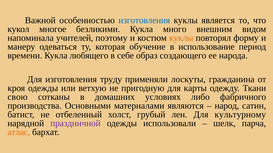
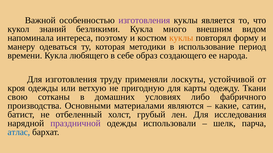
изготовления at (144, 20) colour: blue -> purple
многое: многое -> знаний
учителей: учителей -> интереса
обучение: обучение -> методики
гражданина: гражданина -> устойчивой
народ: народ -> какие
культурному: культурному -> исследования
атлас colour: orange -> blue
